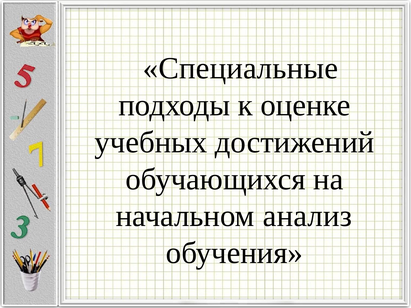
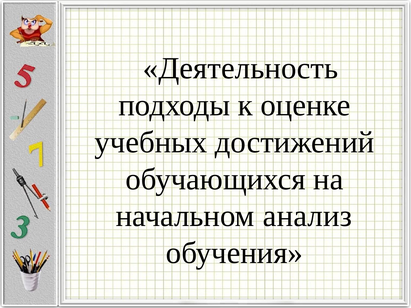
Специальные: Специальные -> Деятельность
